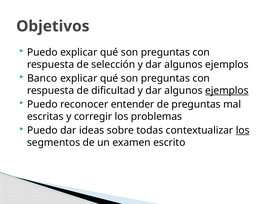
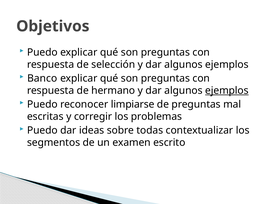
dificultad: dificultad -> hermano
entender: entender -> limpiarse
los at (243, 130) underline: present -> none
